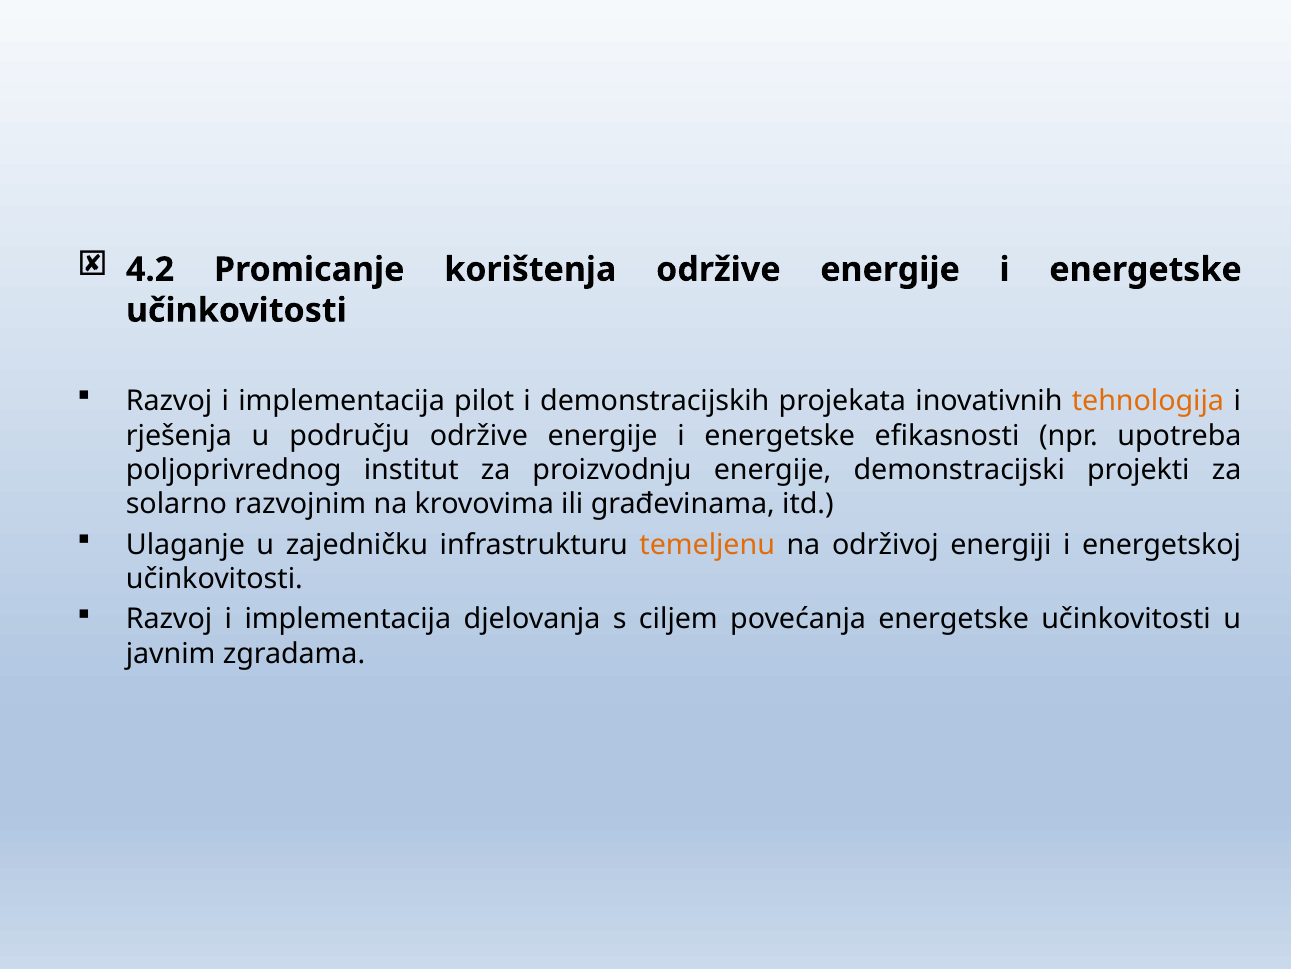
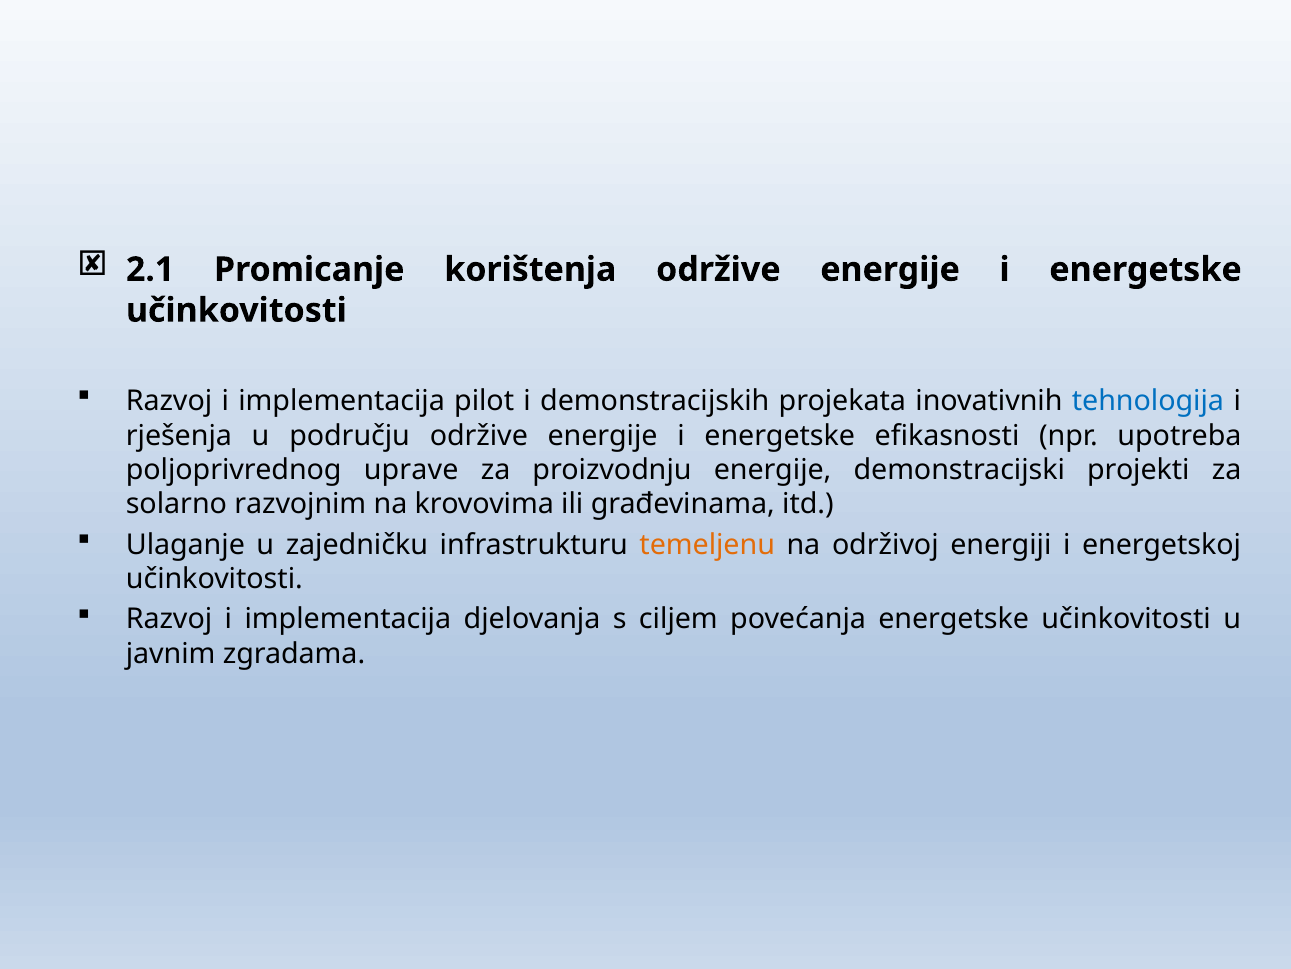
4.2: 4.2 -> 2.1
tehnologija colour: orange -> blue
institut: institut -> uprave
